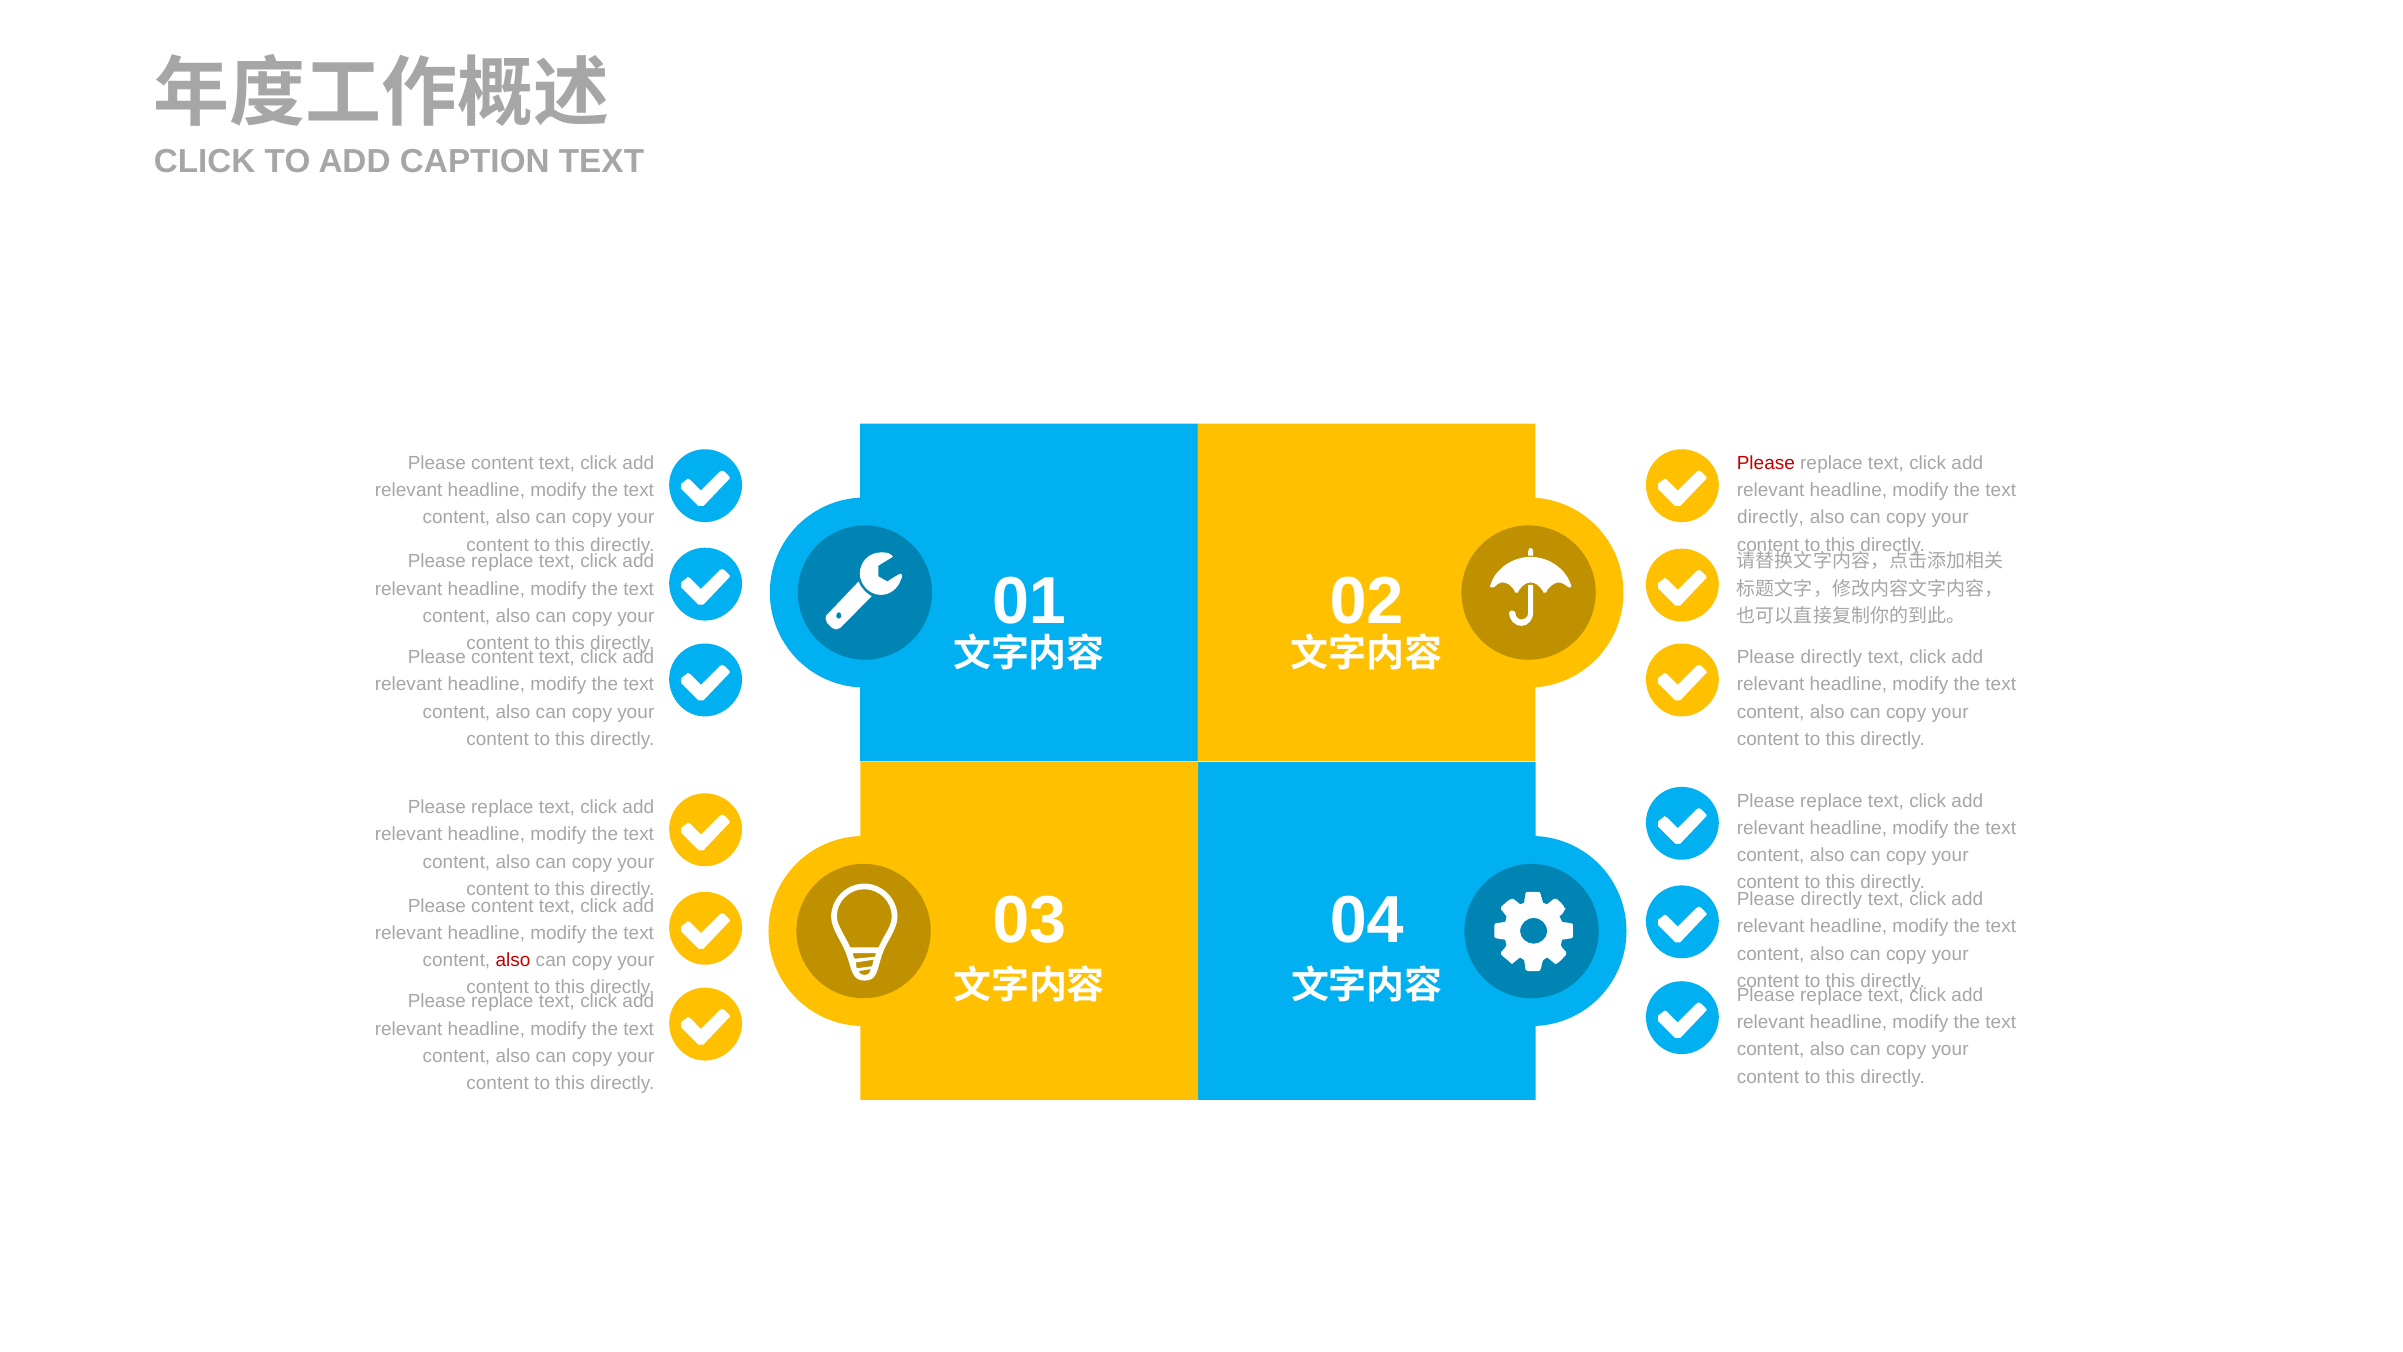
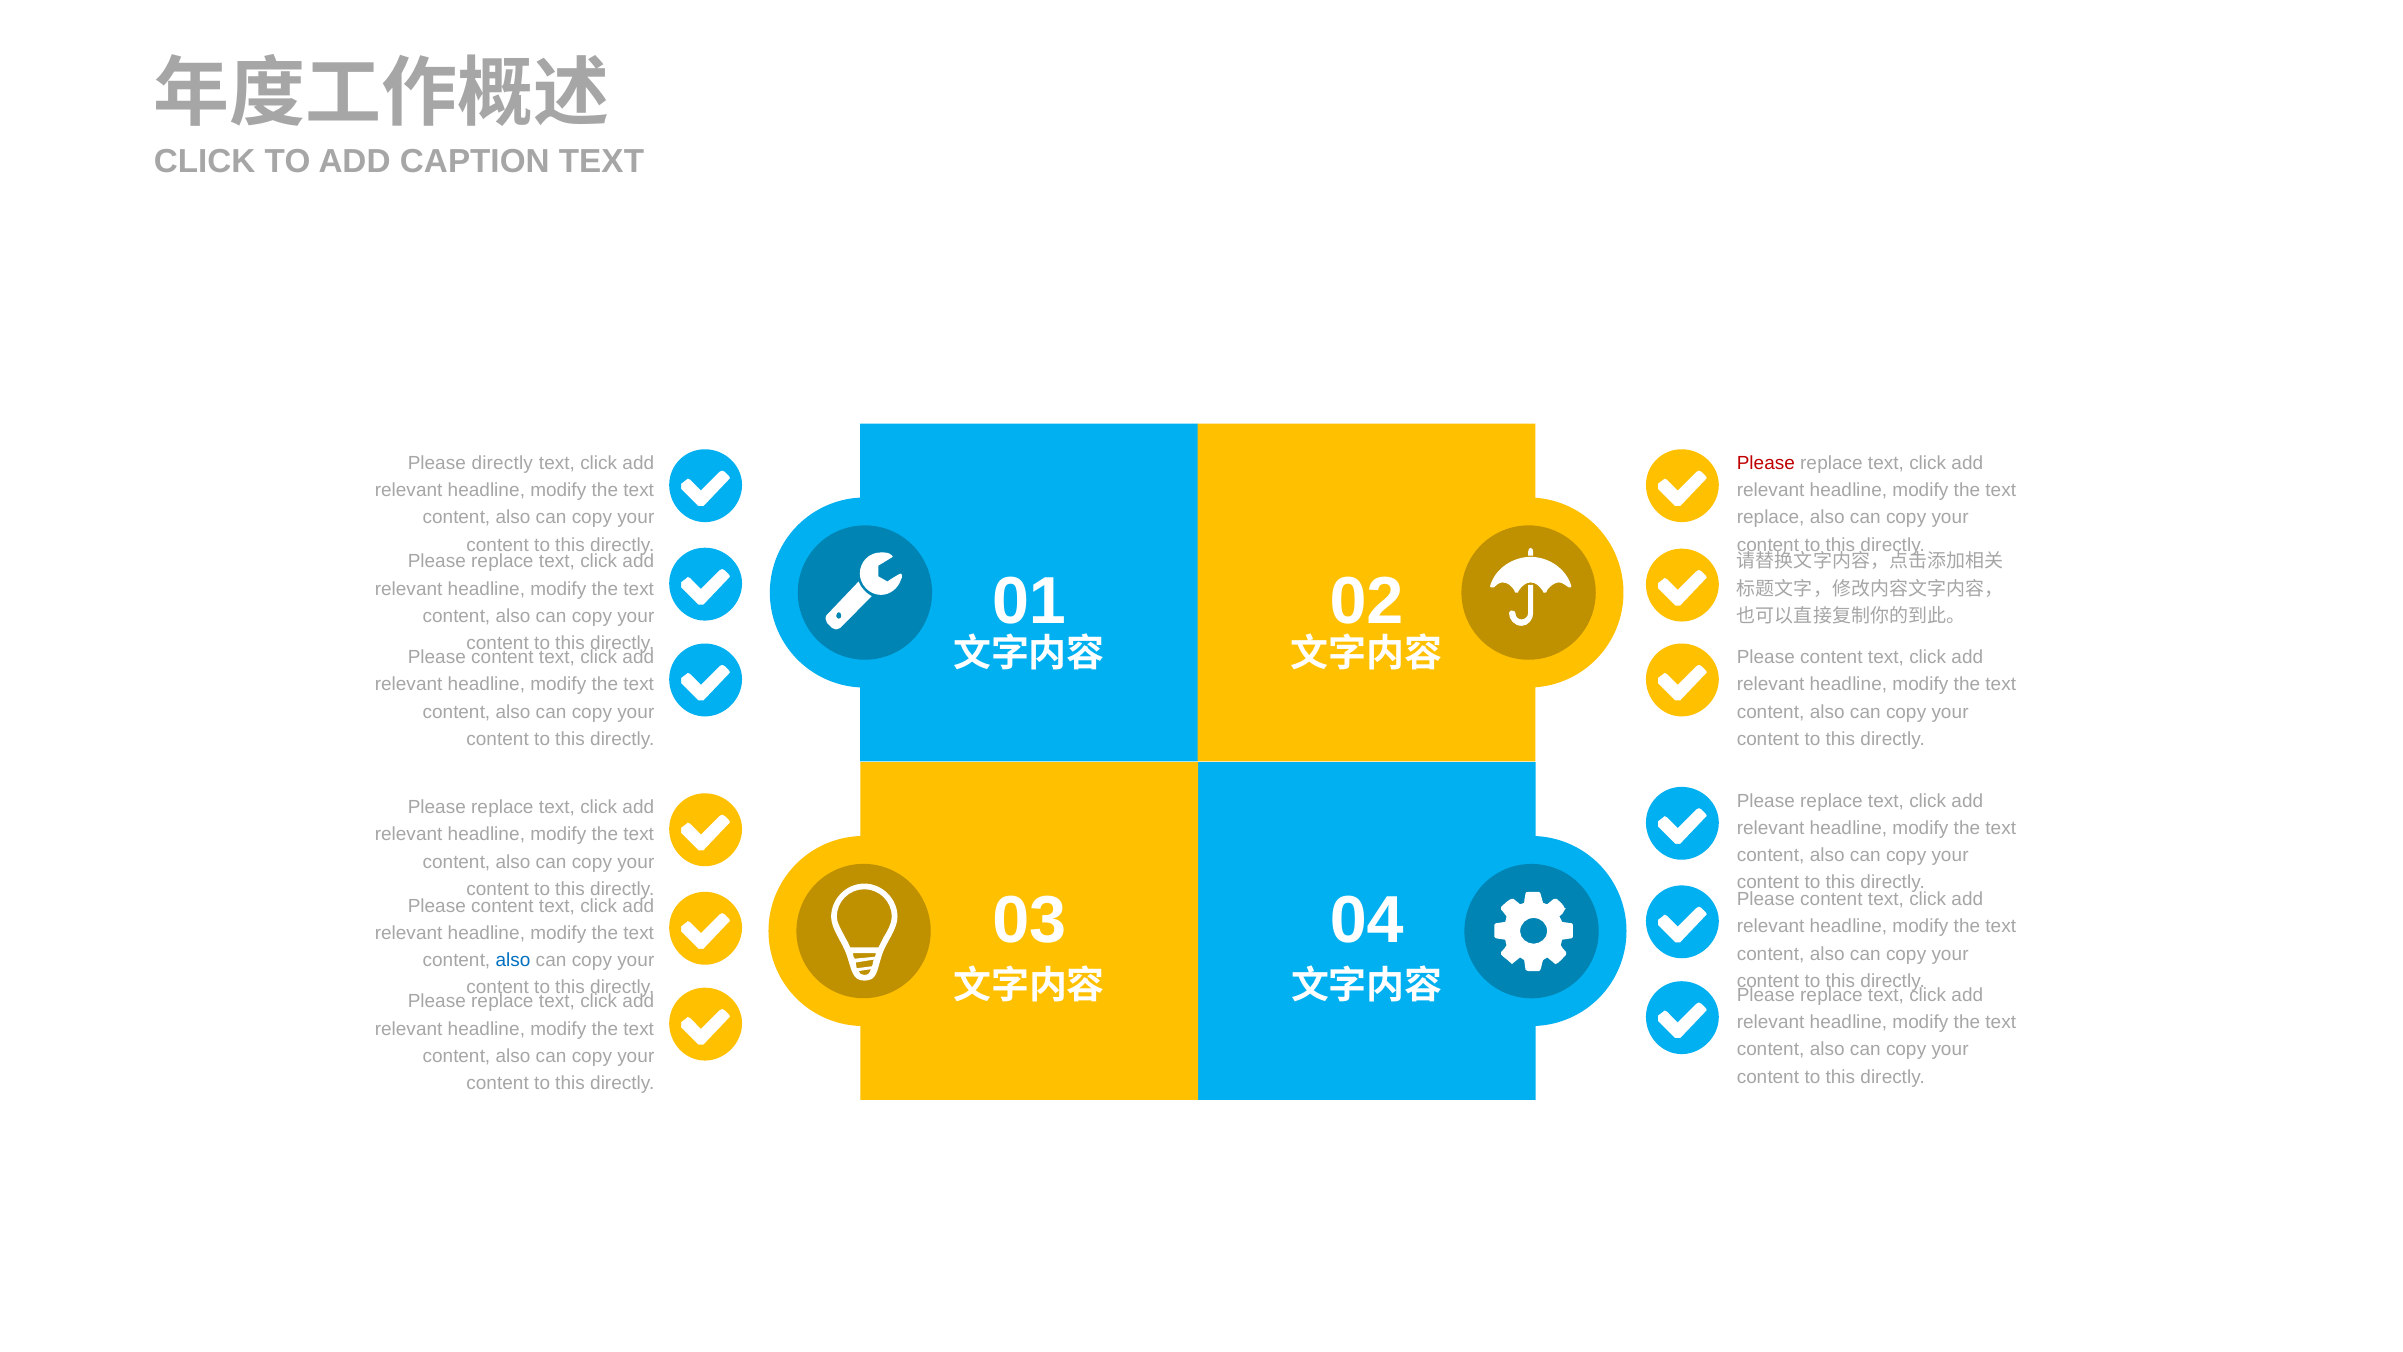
content at (502, 463): content -> directly
directly at (1770, 518): directly -> replace
directly at (1831, 657): directly -> content
directly at (1831, 899): directly -> content
also at (513, 960) colour: red -> blue
